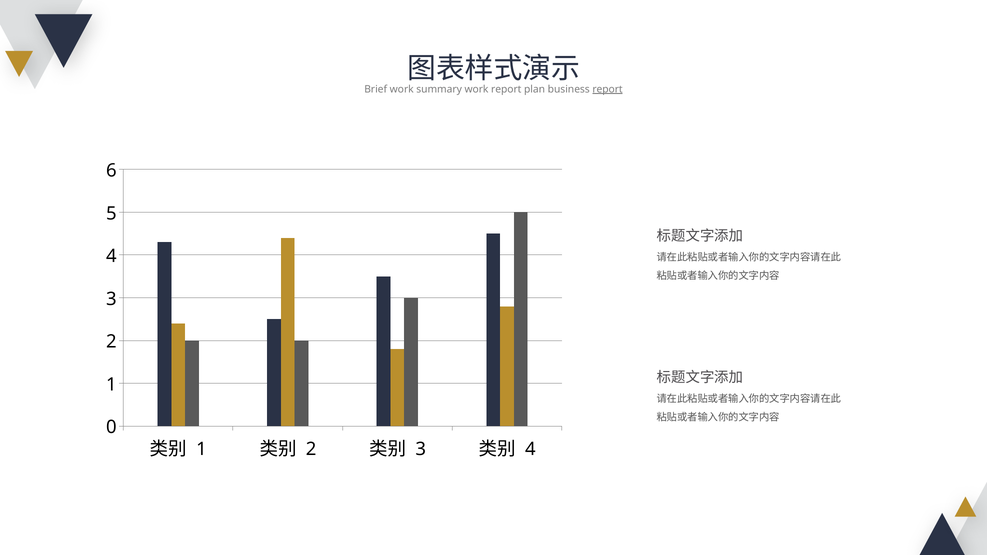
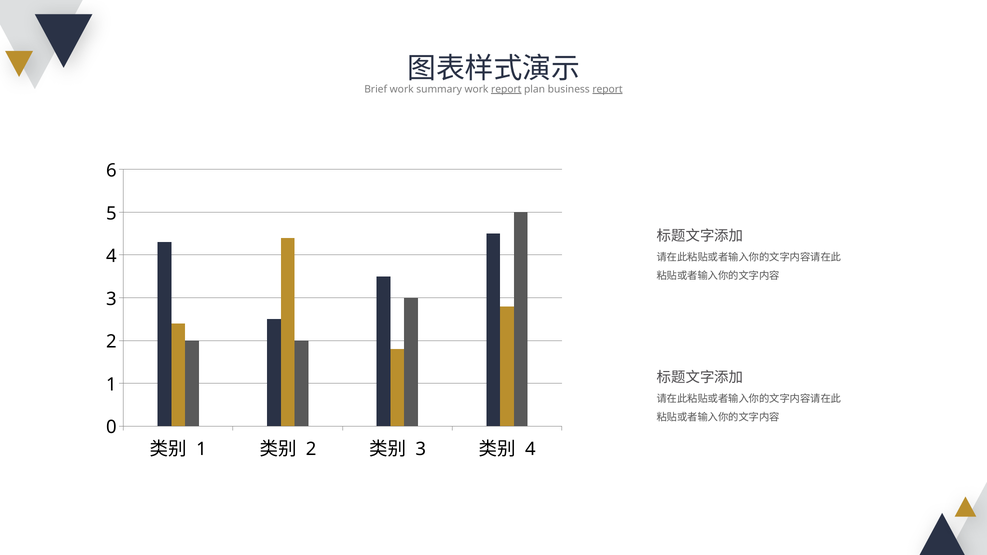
report at (506, 89) underline: none -> present
